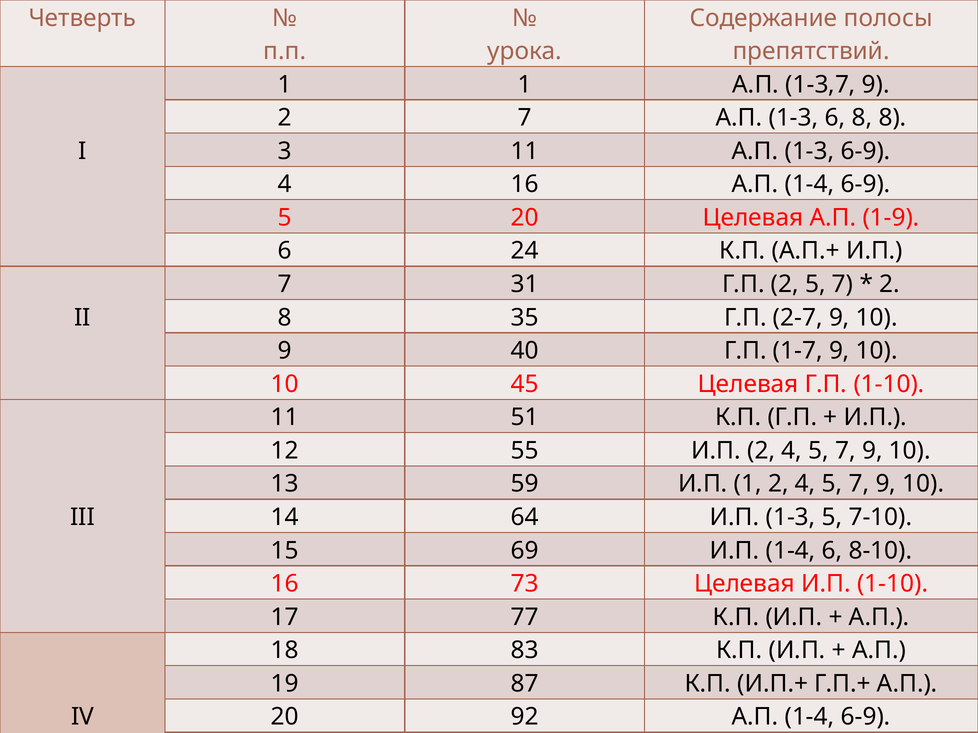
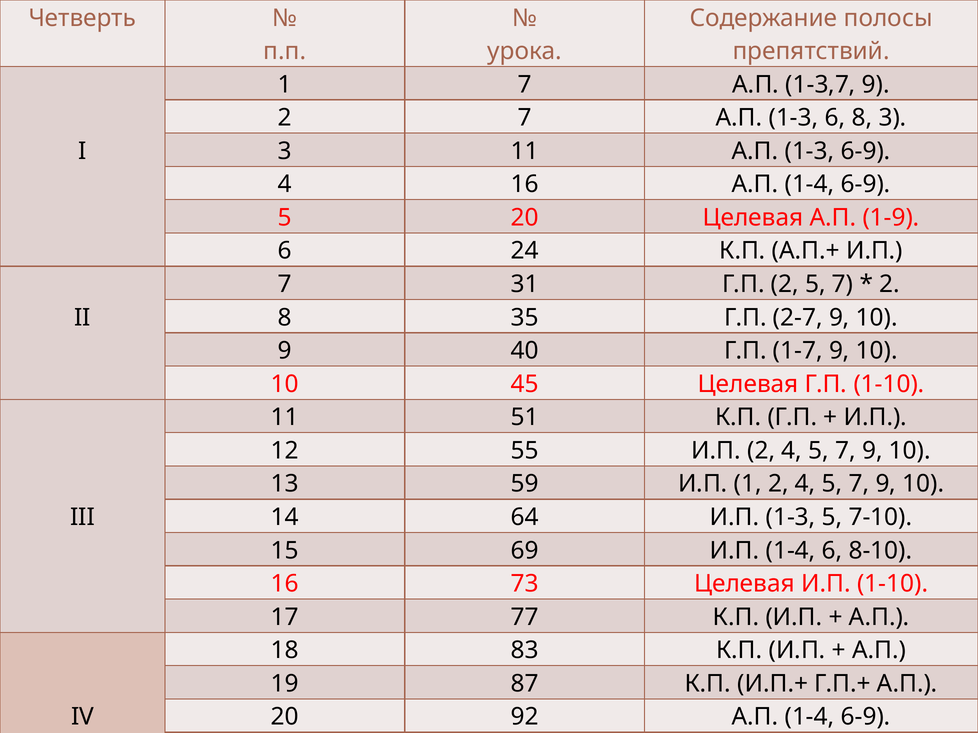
1 1: 1 -> 7
8 8: 8 -> 3
